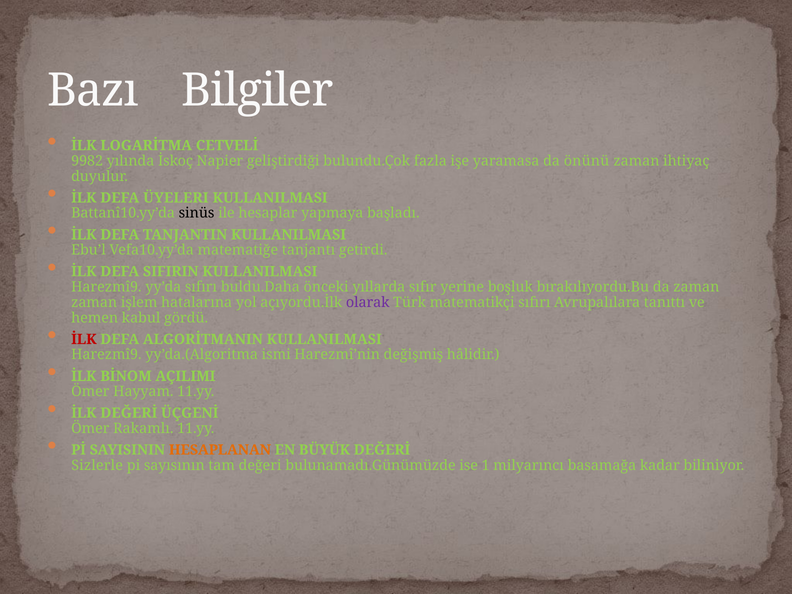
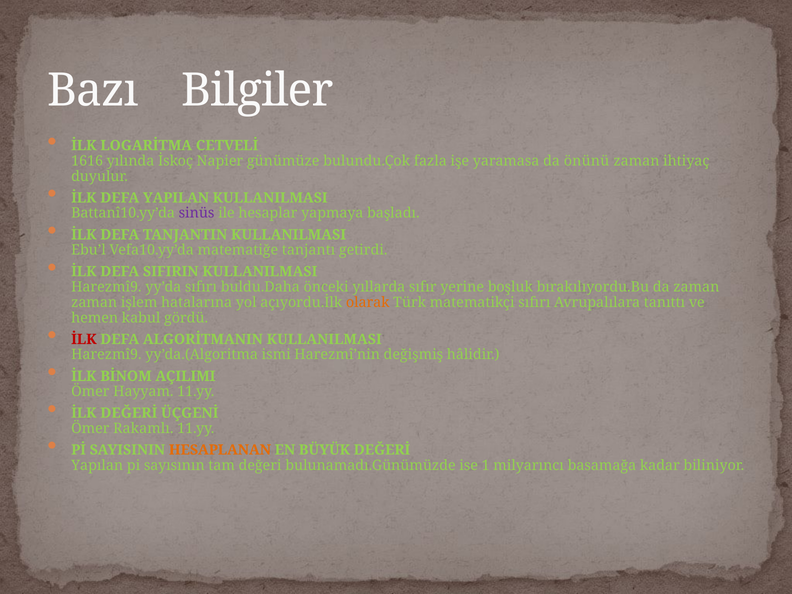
9982: 9982 -> 1616
geliştirdiği: geliştirdiği -> günümüze
ÜYELERI: ÜYELERI -> YAPILAN
sinüs colour: black -> purple
olarak colour: purple -> orange
Sizlerle: Sizlerle -> Yapılan
